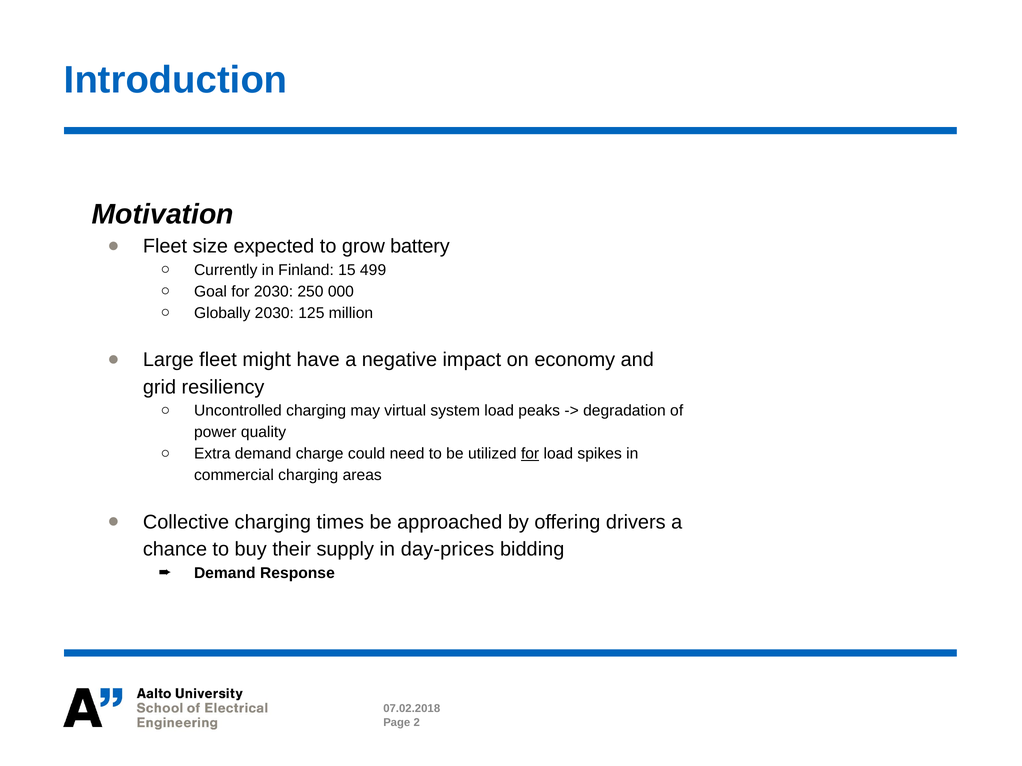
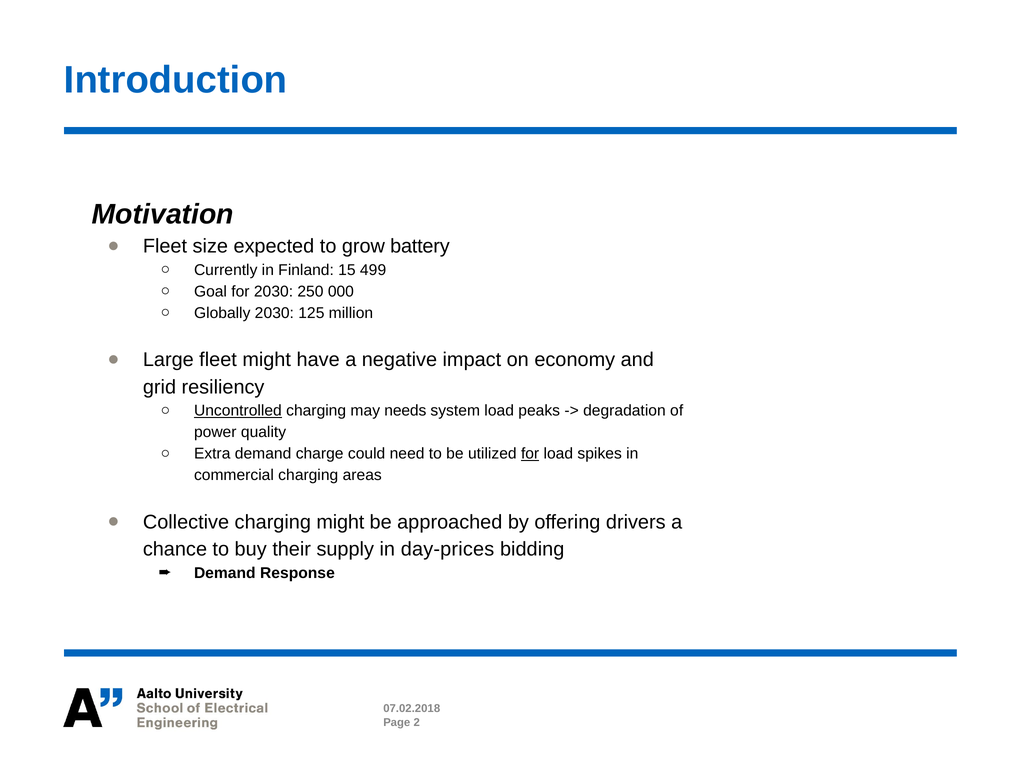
Uncontrolled underline: none -> present
virtual: virtual -> needs
charging times: times -> might
